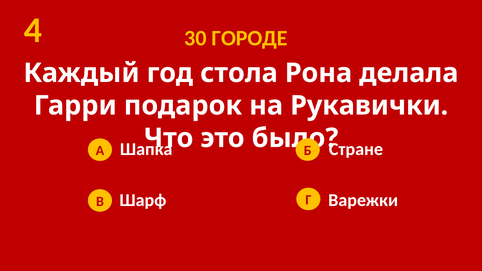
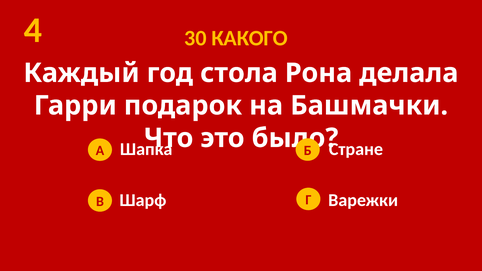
ГОРОДЕ: ГОРОДЕ -> КАКОГО
Рукавички: Рукавички -> Башмачки
